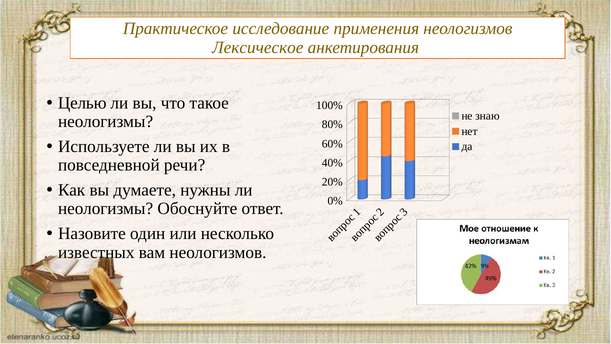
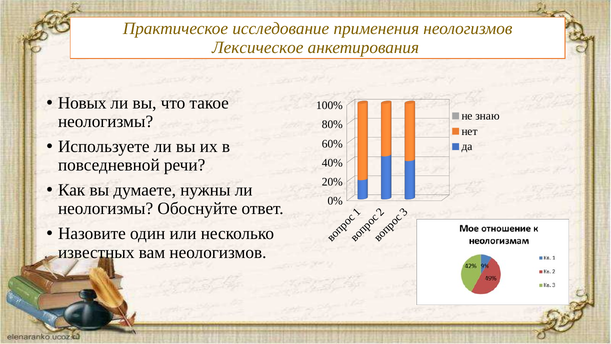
Целью: Целью -> Новых
